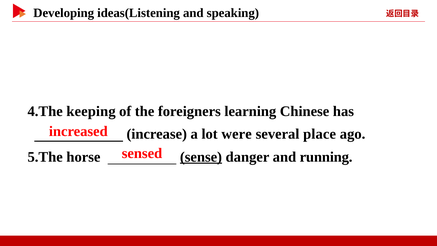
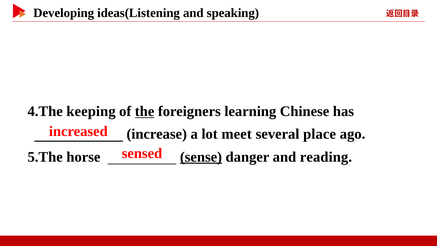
the underline: none -> present
were: were -> meet
running: running -> reading
